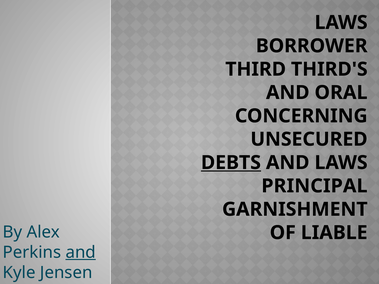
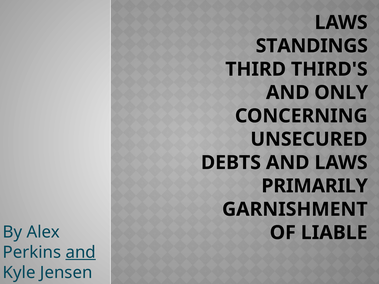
BORROWER: BORROWER -> STANDINGS
ORAL: ORAL -> ONLY
DEBTS underline: present -> none
PRINCIPAL: PRINCIPAL -> PRIMARILY
